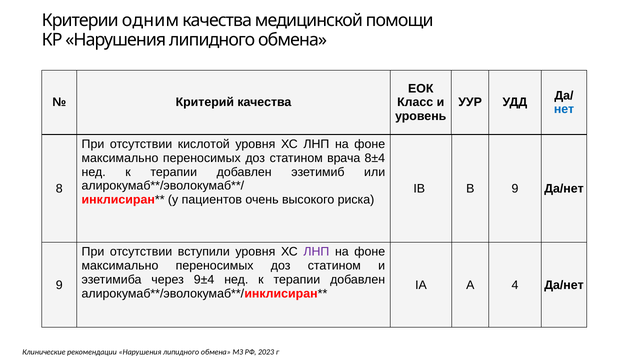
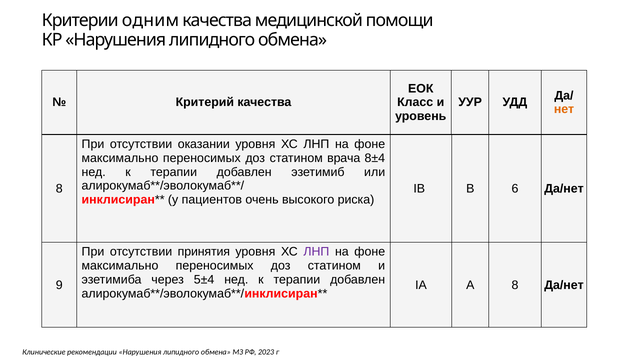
нет colour: blue -> orange
кислотой: кислотой -> оказании
В 9: 9 -> 6
вступили: вступили -> принятия
9±4: 9±4 -> 5±4
A 4: 4 -> 8
